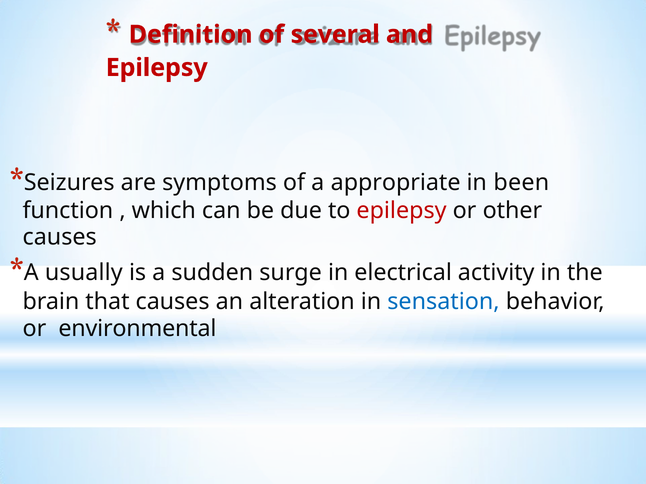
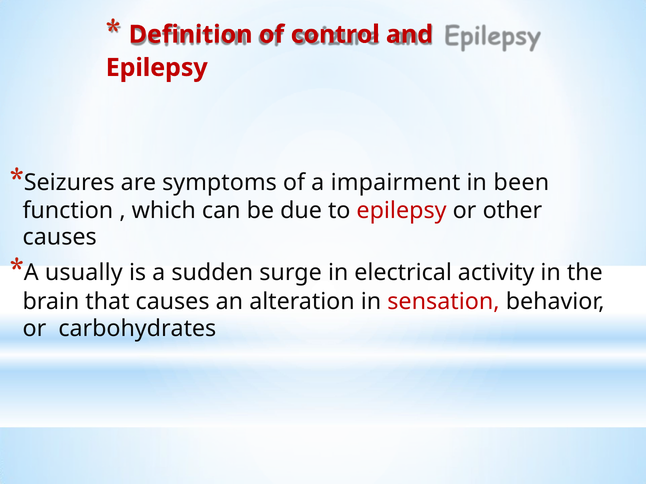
several: several -> control
appropriate: appropriate -> impairment
sensation colour: blue -> red
environmental: environmental -> carbohydrates
